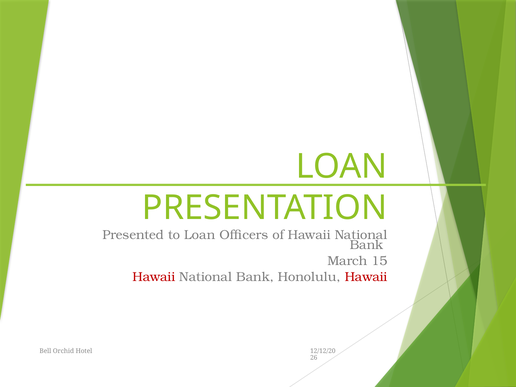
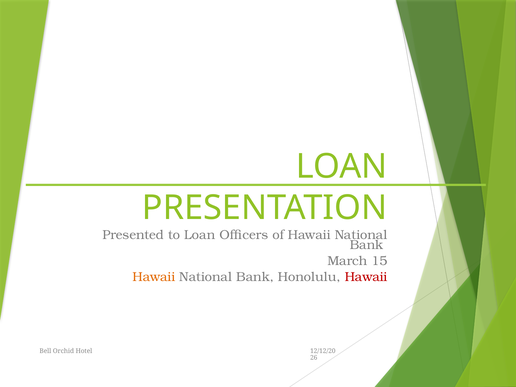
Hawaii at (154, 277) colour: red -> orange
